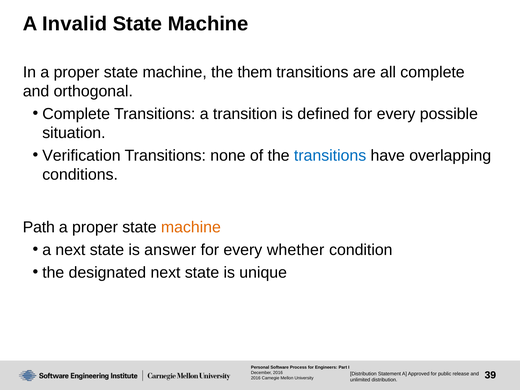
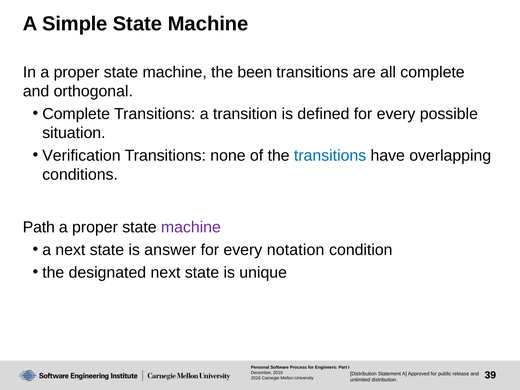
Invalid: Invalid -> Simple
them: them -> been
machine at (191, 227) colour: orange -> purple
whether: whether -> notation
